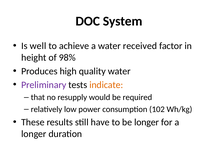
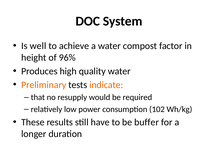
received: received -> compost
98%: 98% -> 96%
Preliminary colour: purple -> orange
be longer: longer -> buffer
